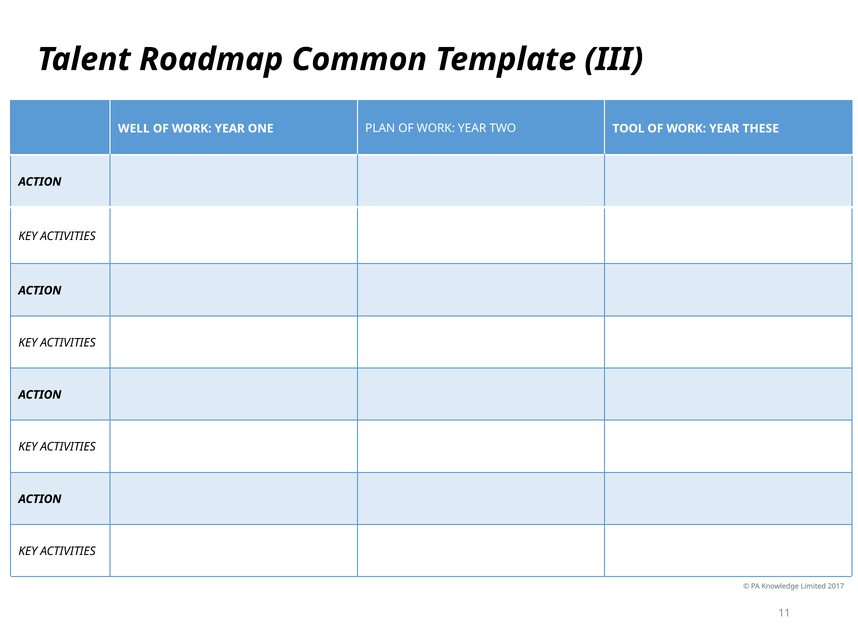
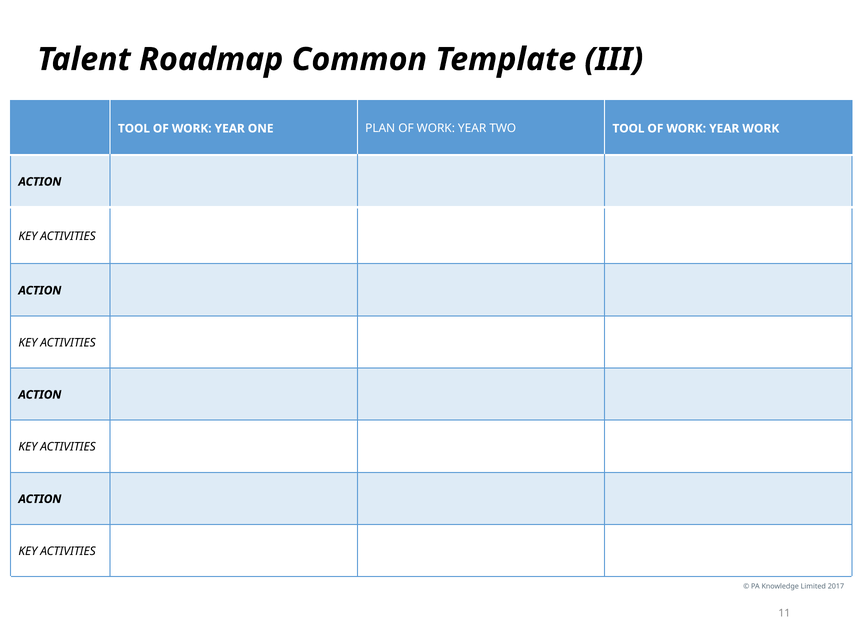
WELL at (134, 129): WELL -> TOOL
YEAR THESE: THESE -> WORK
